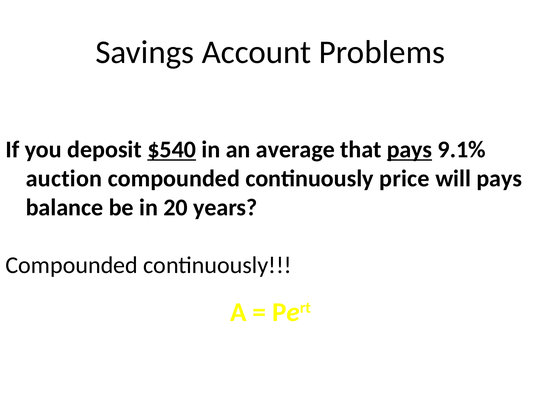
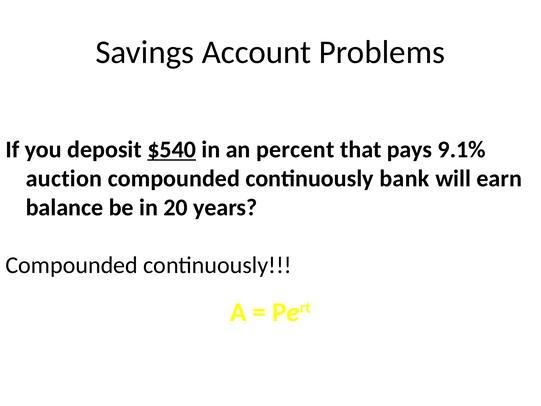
average: average -> percent
pays at (409, 150) underline: present -> none
price: price -> bank
will pays: pays -> earn
